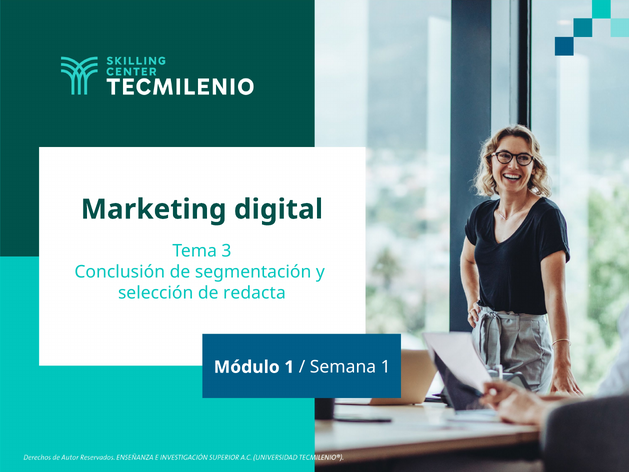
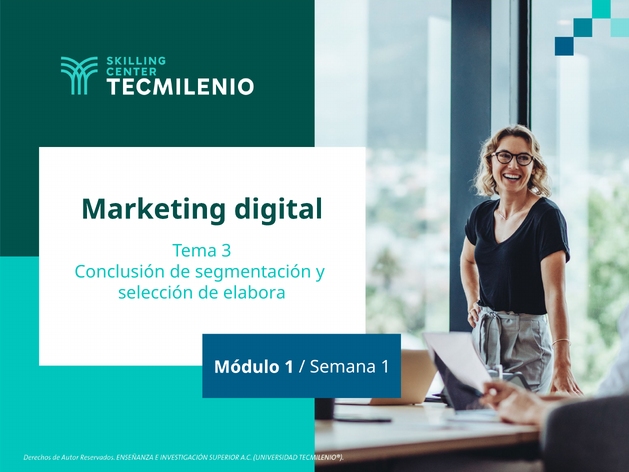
redacta: redacta -> elabora
